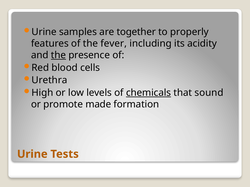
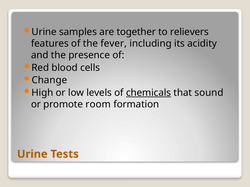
properly: properly -> relievers
the at (58, 55) underline: present -> none
Urethra: Urethra -> Change
made: made -> room
